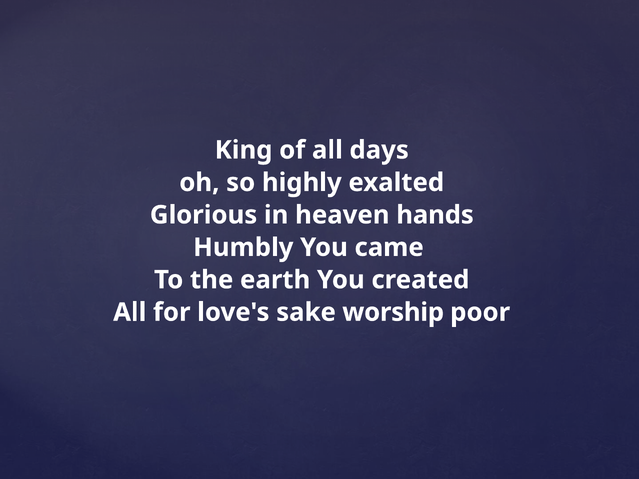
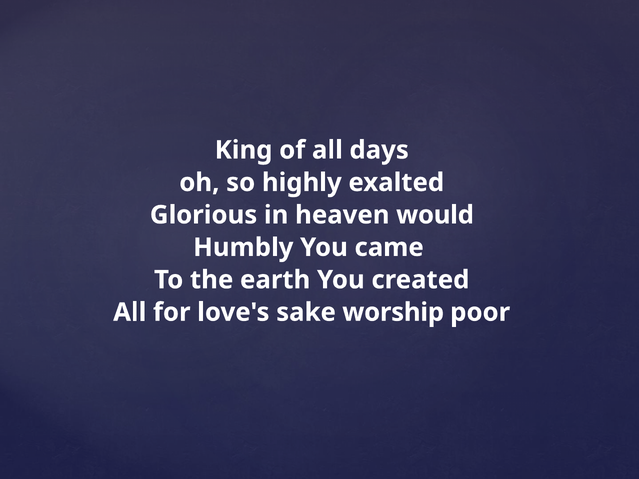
hands: hands -> would
